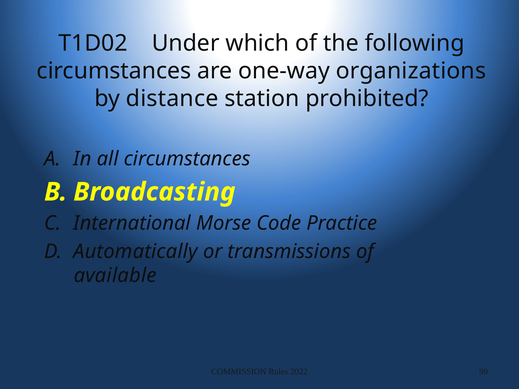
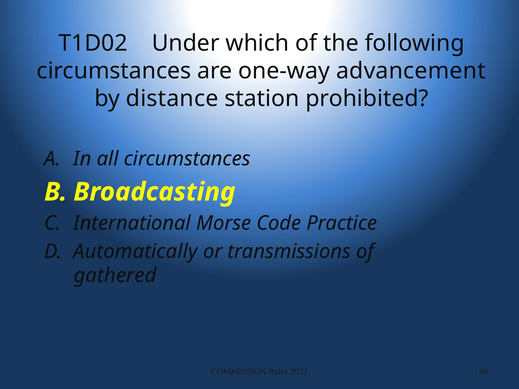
organizations: organizations -> advancement
available: available -> gathered
